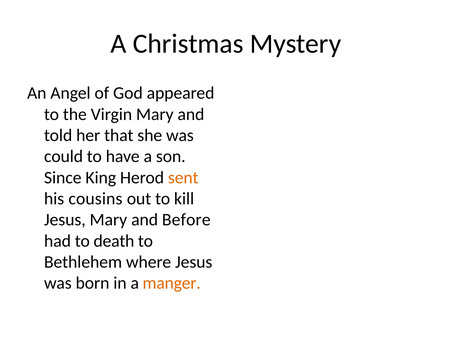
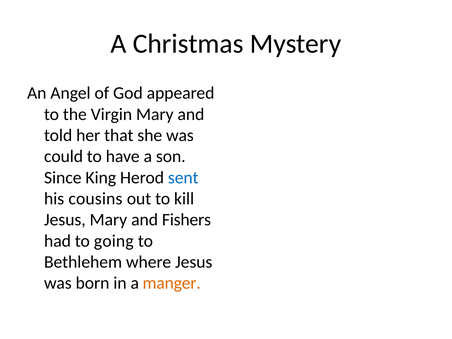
sent colour: orange -> blue
Before: Before -> Fishers
death: death -> going
